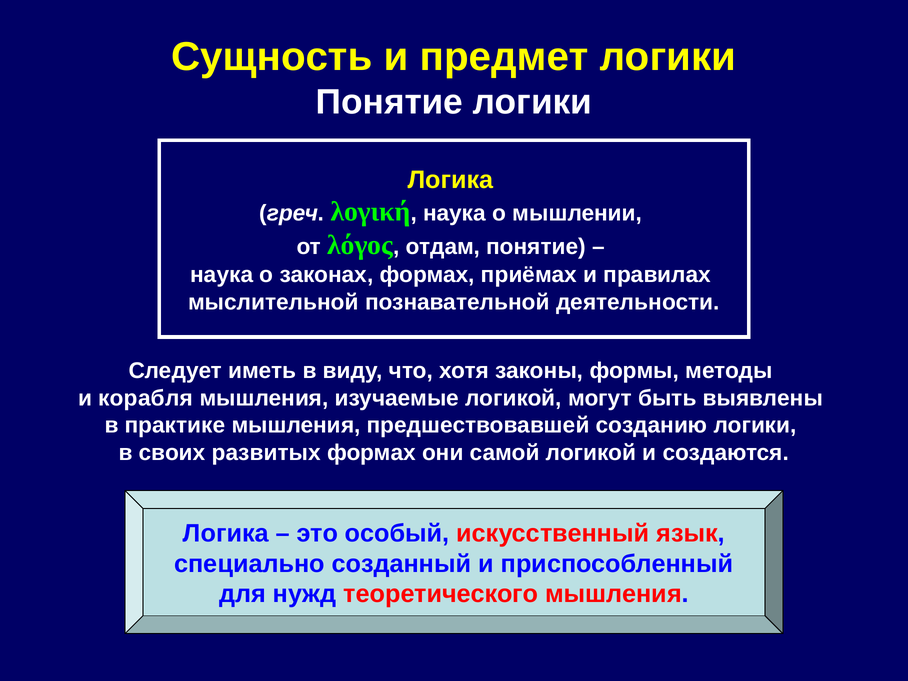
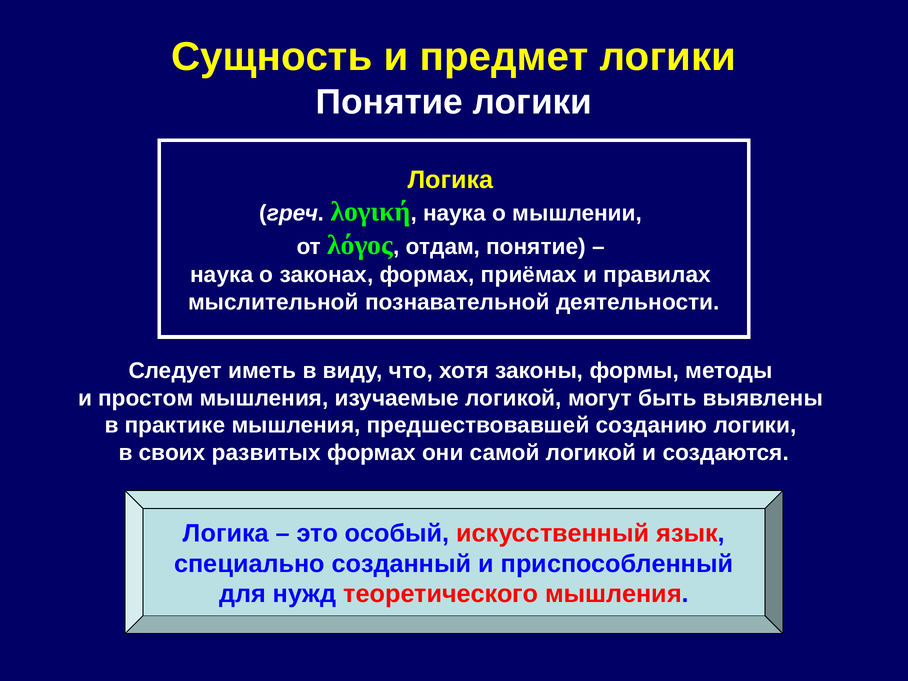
корабля: корабля -> простом
